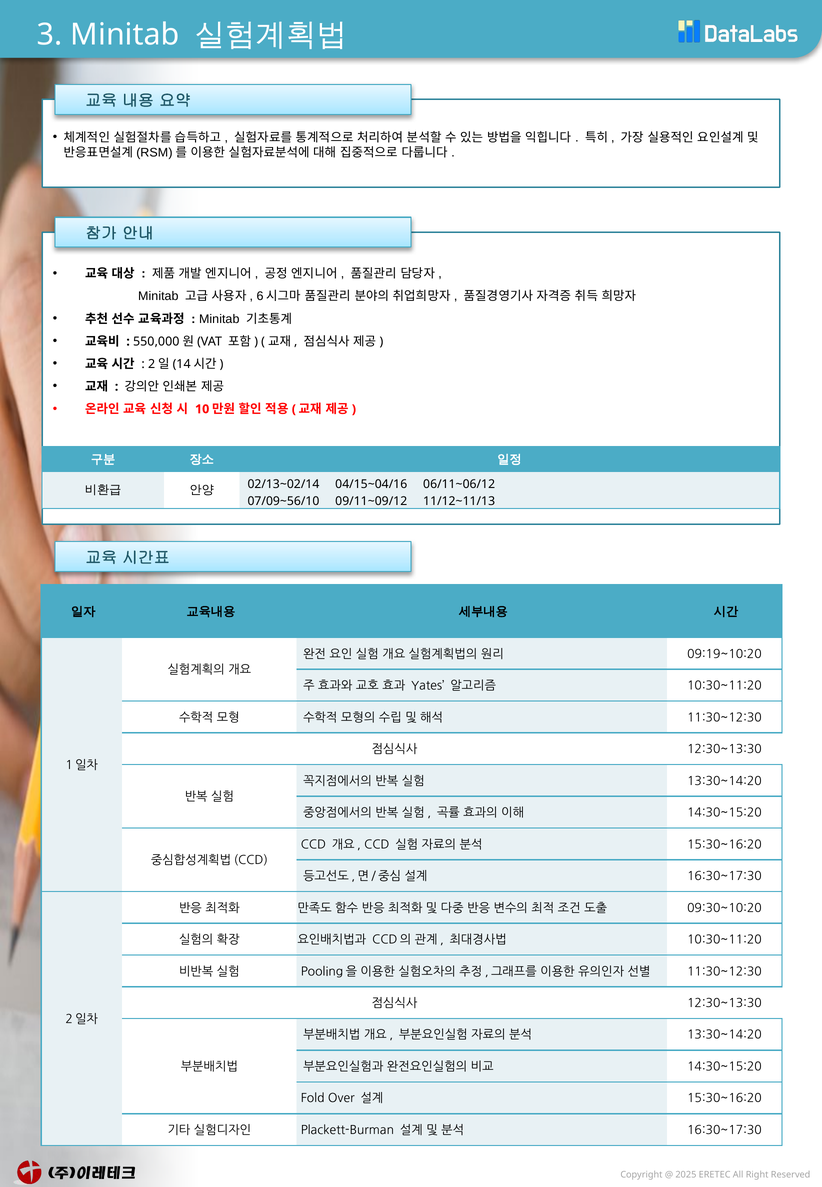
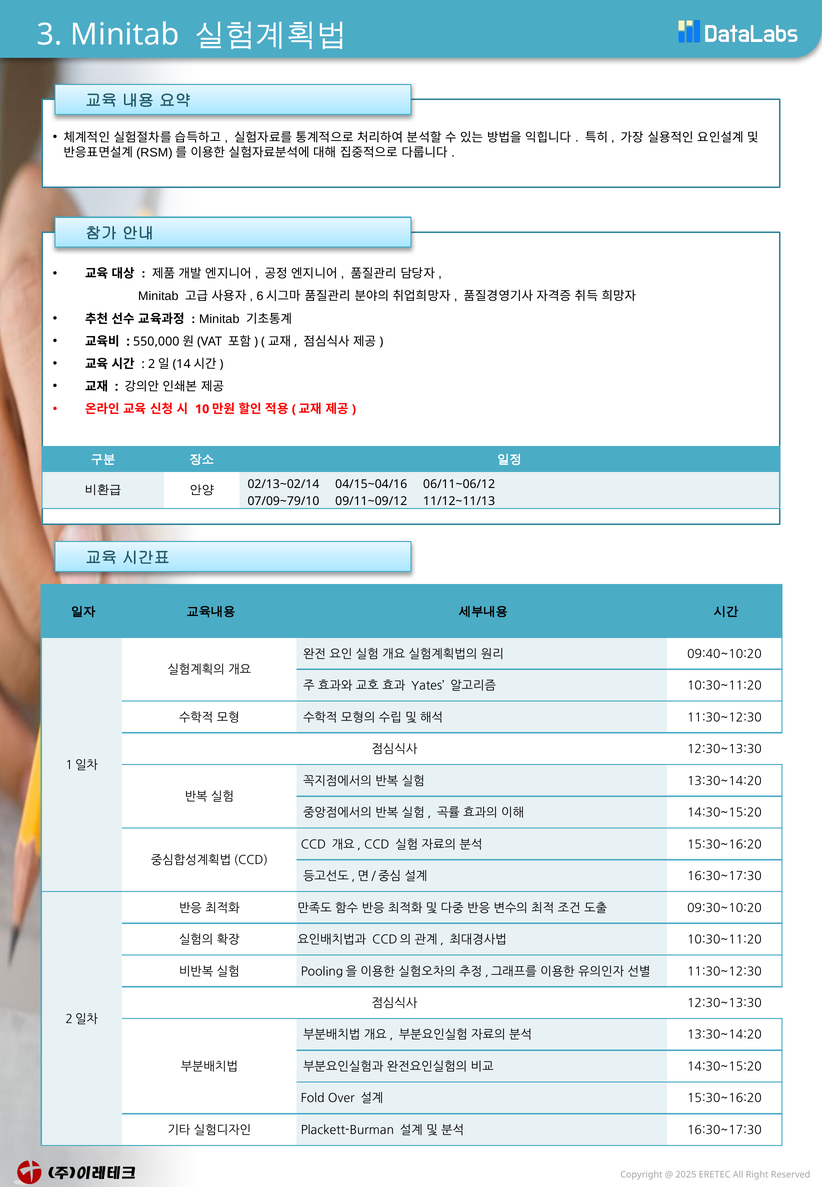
07/09~56/10: 07/09~56/10 -> 07/09~79/10
09:19~10:20: 09:19~10:20 -> 09:40~10:20
